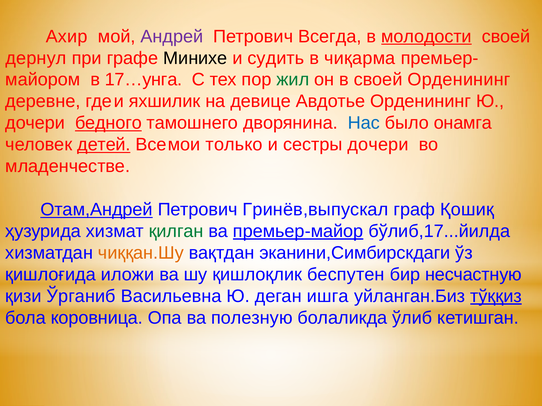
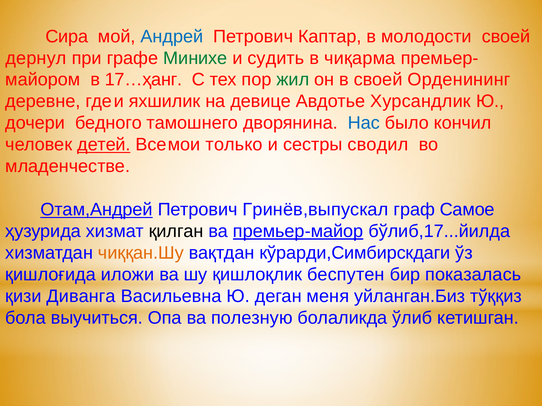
Ахир: Ахир -> Сира
Андрей colour: purple -> blue
Всегда: Всегда -> Каптар
молодости underline: present -> none
Минихе colour: black -> green
17…унга: 17…унга -> 17…ҳанг
Авдотье Орденининг: Орденининг -> Хурсандлик
бедного underline: present -> none
онамга: онамга -> кончил
сестры дочери: дочери -> сводил
Қошиқ: Қошиқ -> Самое
қилган colour: green -> black
эканини,Симбирскдаги: эканини,Симбирскдаги -> кўрарди,Симбирскдаги
несчастную: несчастную -> показалась
Ўрганиб: Ўрганиб -> Диванга
ишга: ишга -> меня
тўққиз underline: present -> none
коровница: коровница -> выучиться
